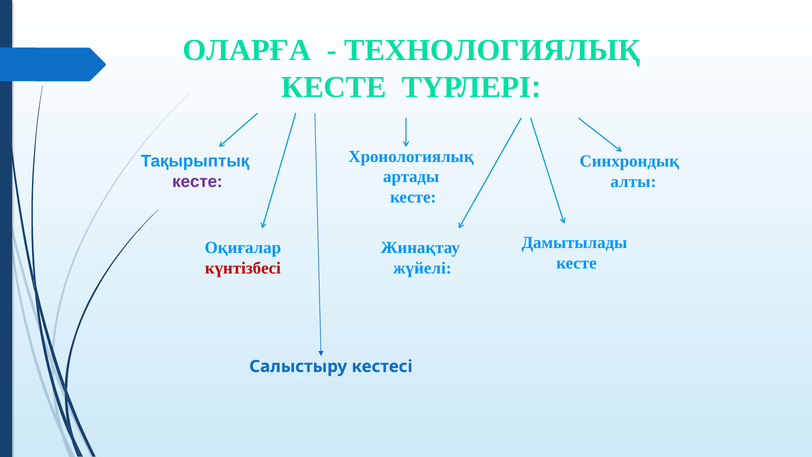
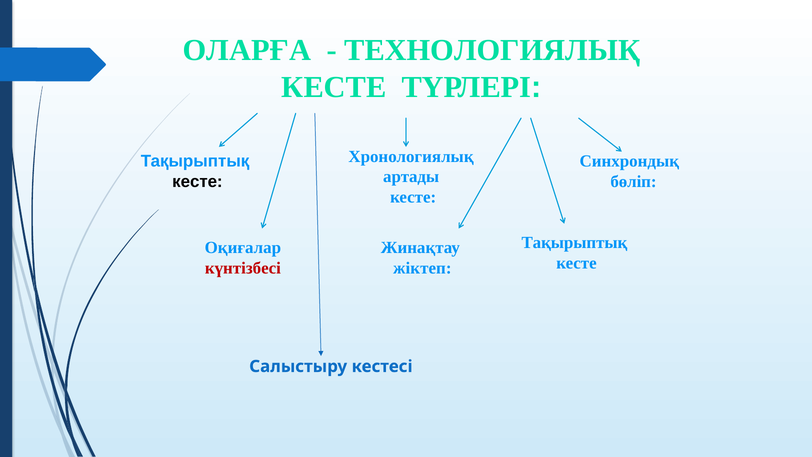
кесте at (197, 182) colour: purple -> black
алты: алты -> бөліп
Дамытылады at (574, 243): Дамытылады -> Тақырыптық
жүйелі: жүйелі -> жіктеп
